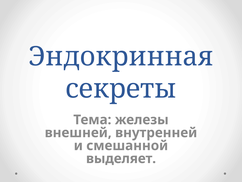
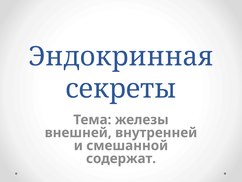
выделяет: выделяет -> содержат
